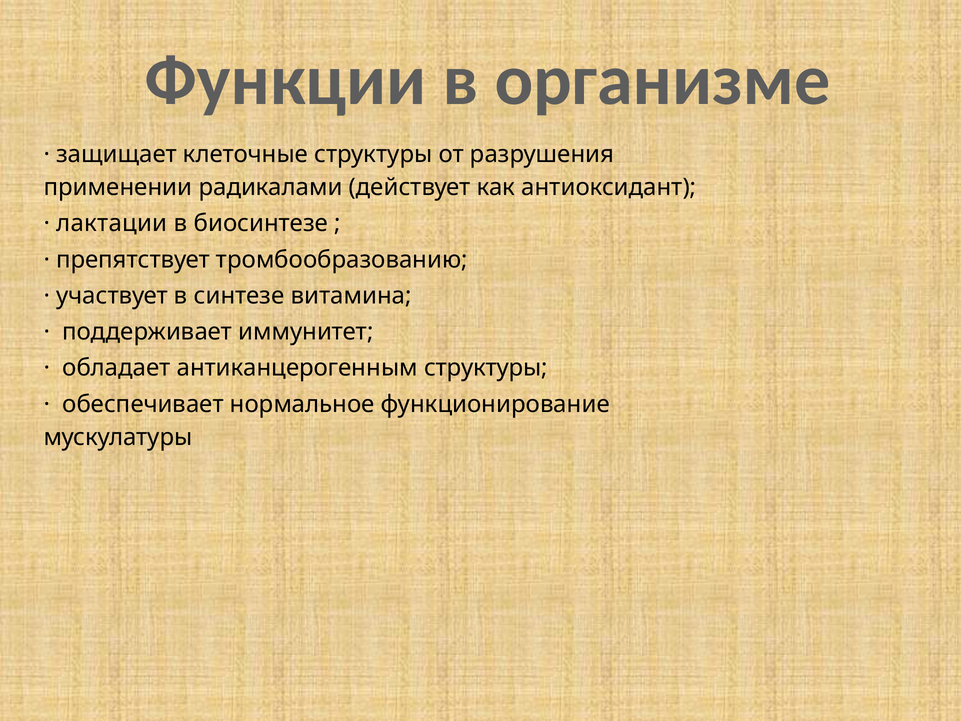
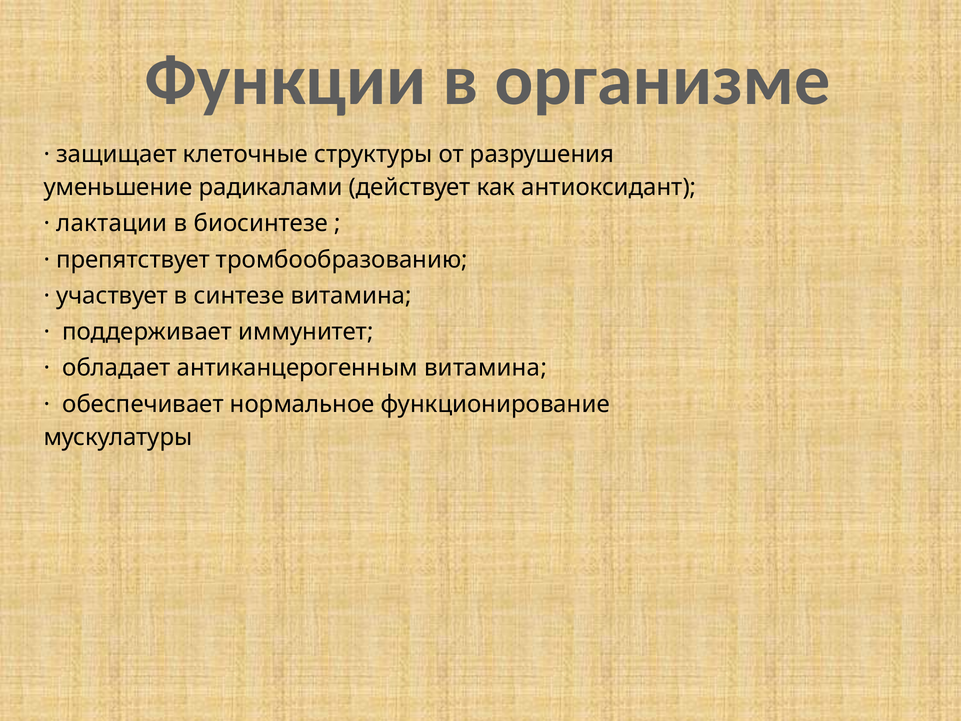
применении: применении -> уменьшение
антиканцерогенным структуры: структуры -> витамина
